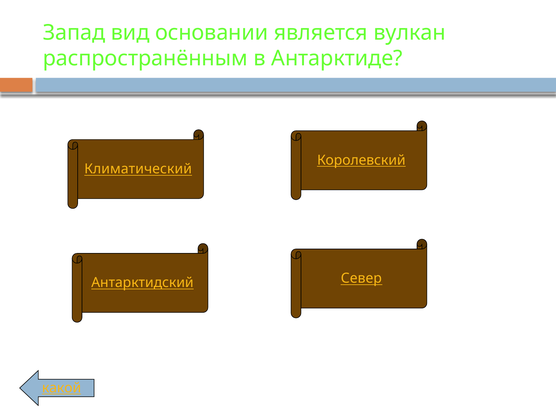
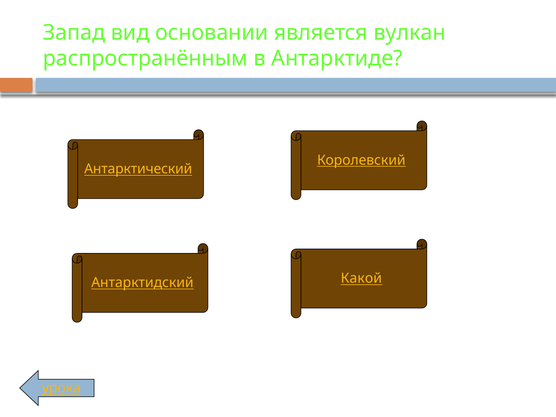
Климатический: Климатический -> Антарктический
Север: Север -> Какой
какой: какой -> урока
